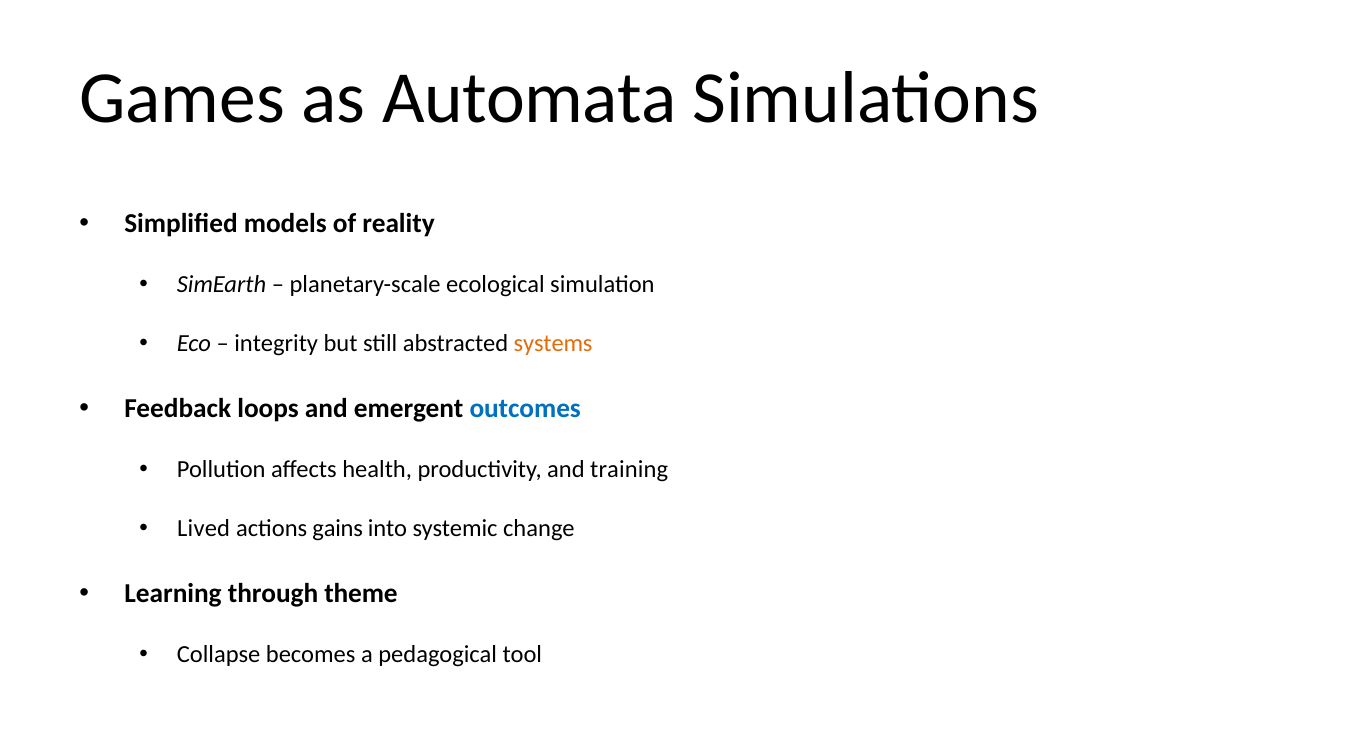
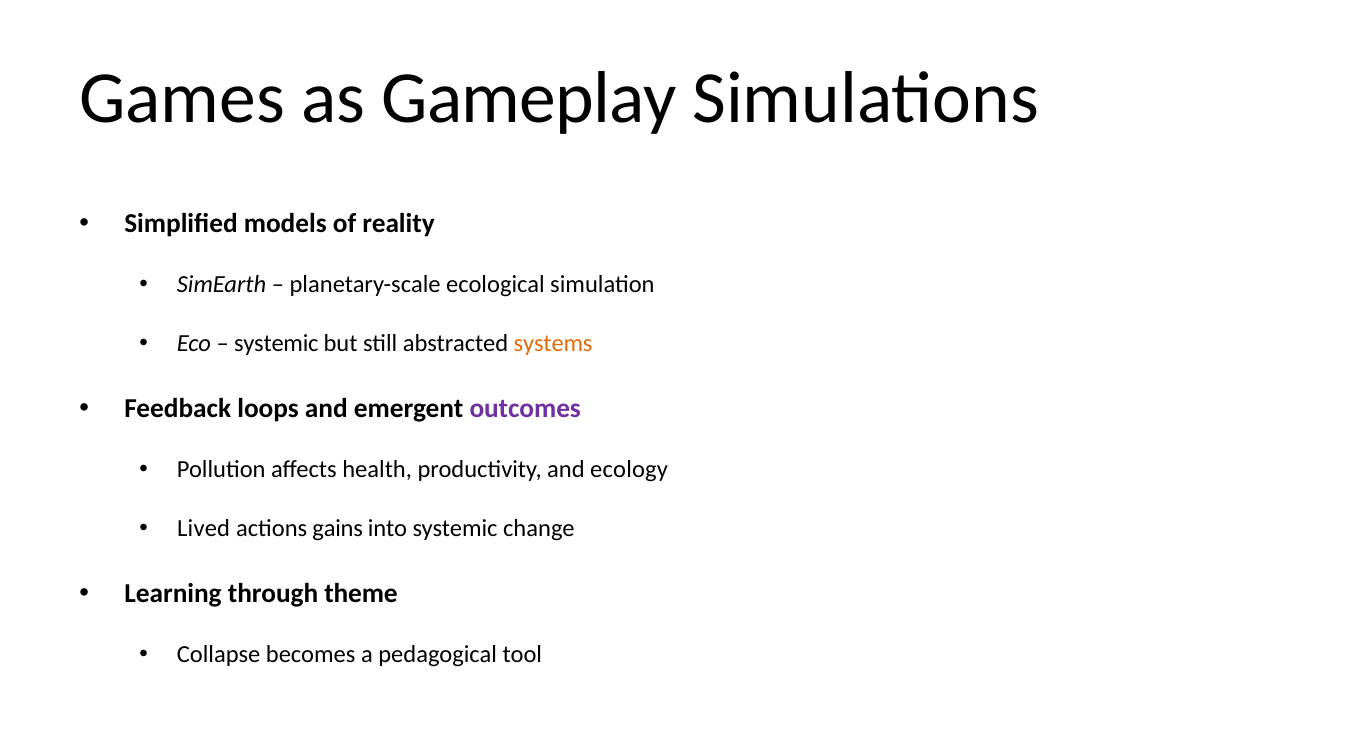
Automata: Automata -> Gameplay
integrity at (276, 344): integrity -> systemic
outcomes colour: blue -> purple
training: training -> ecology
